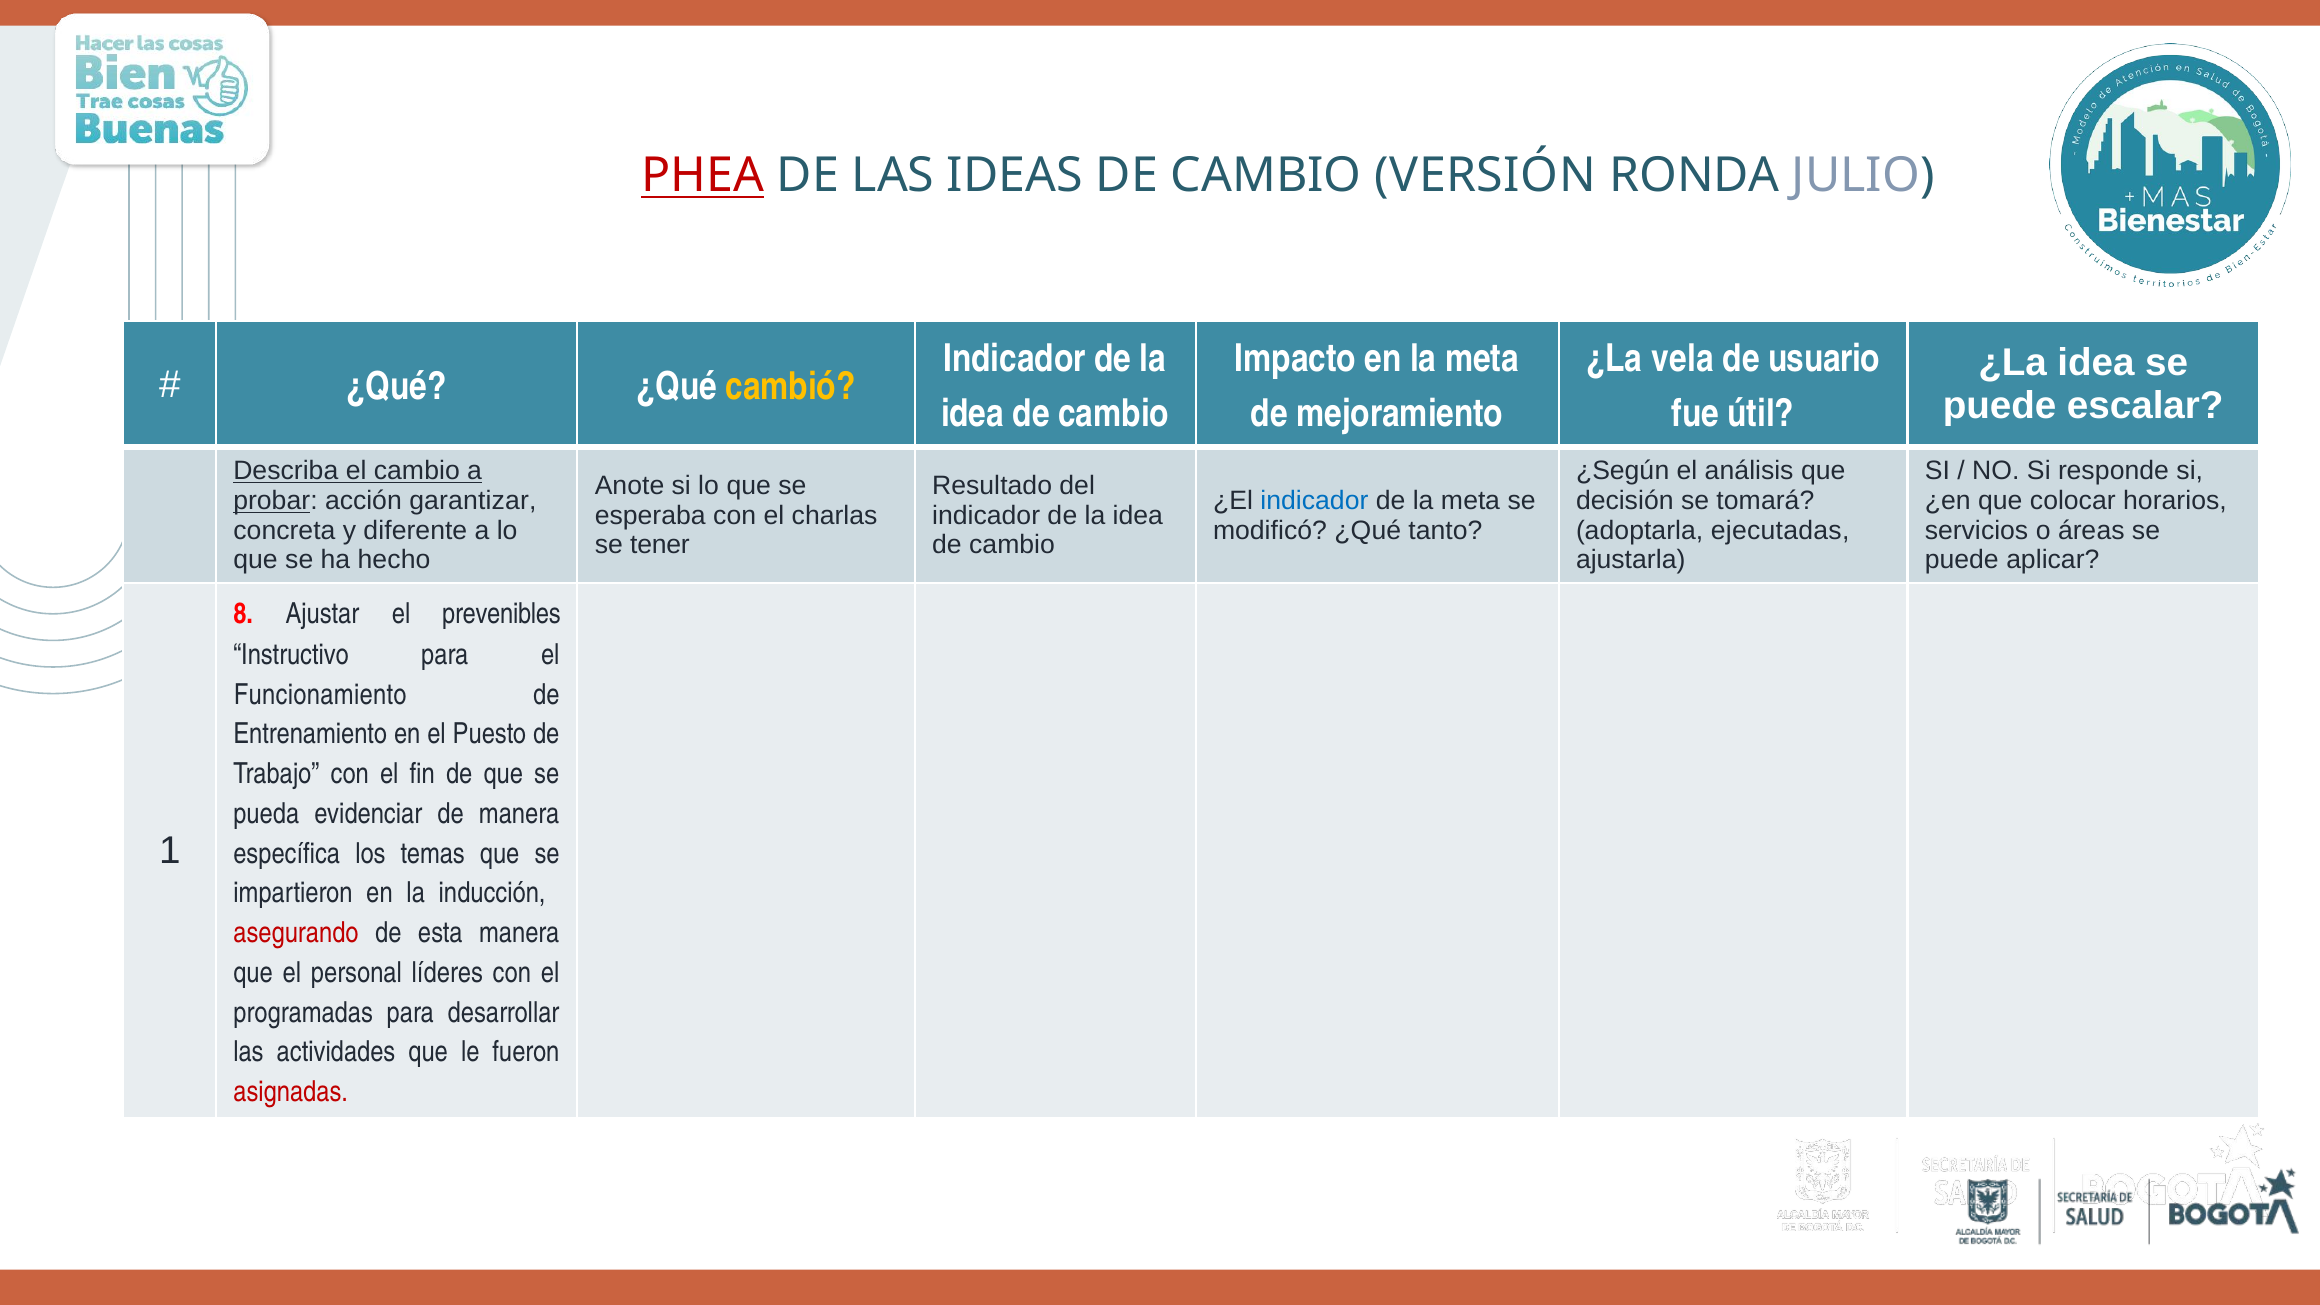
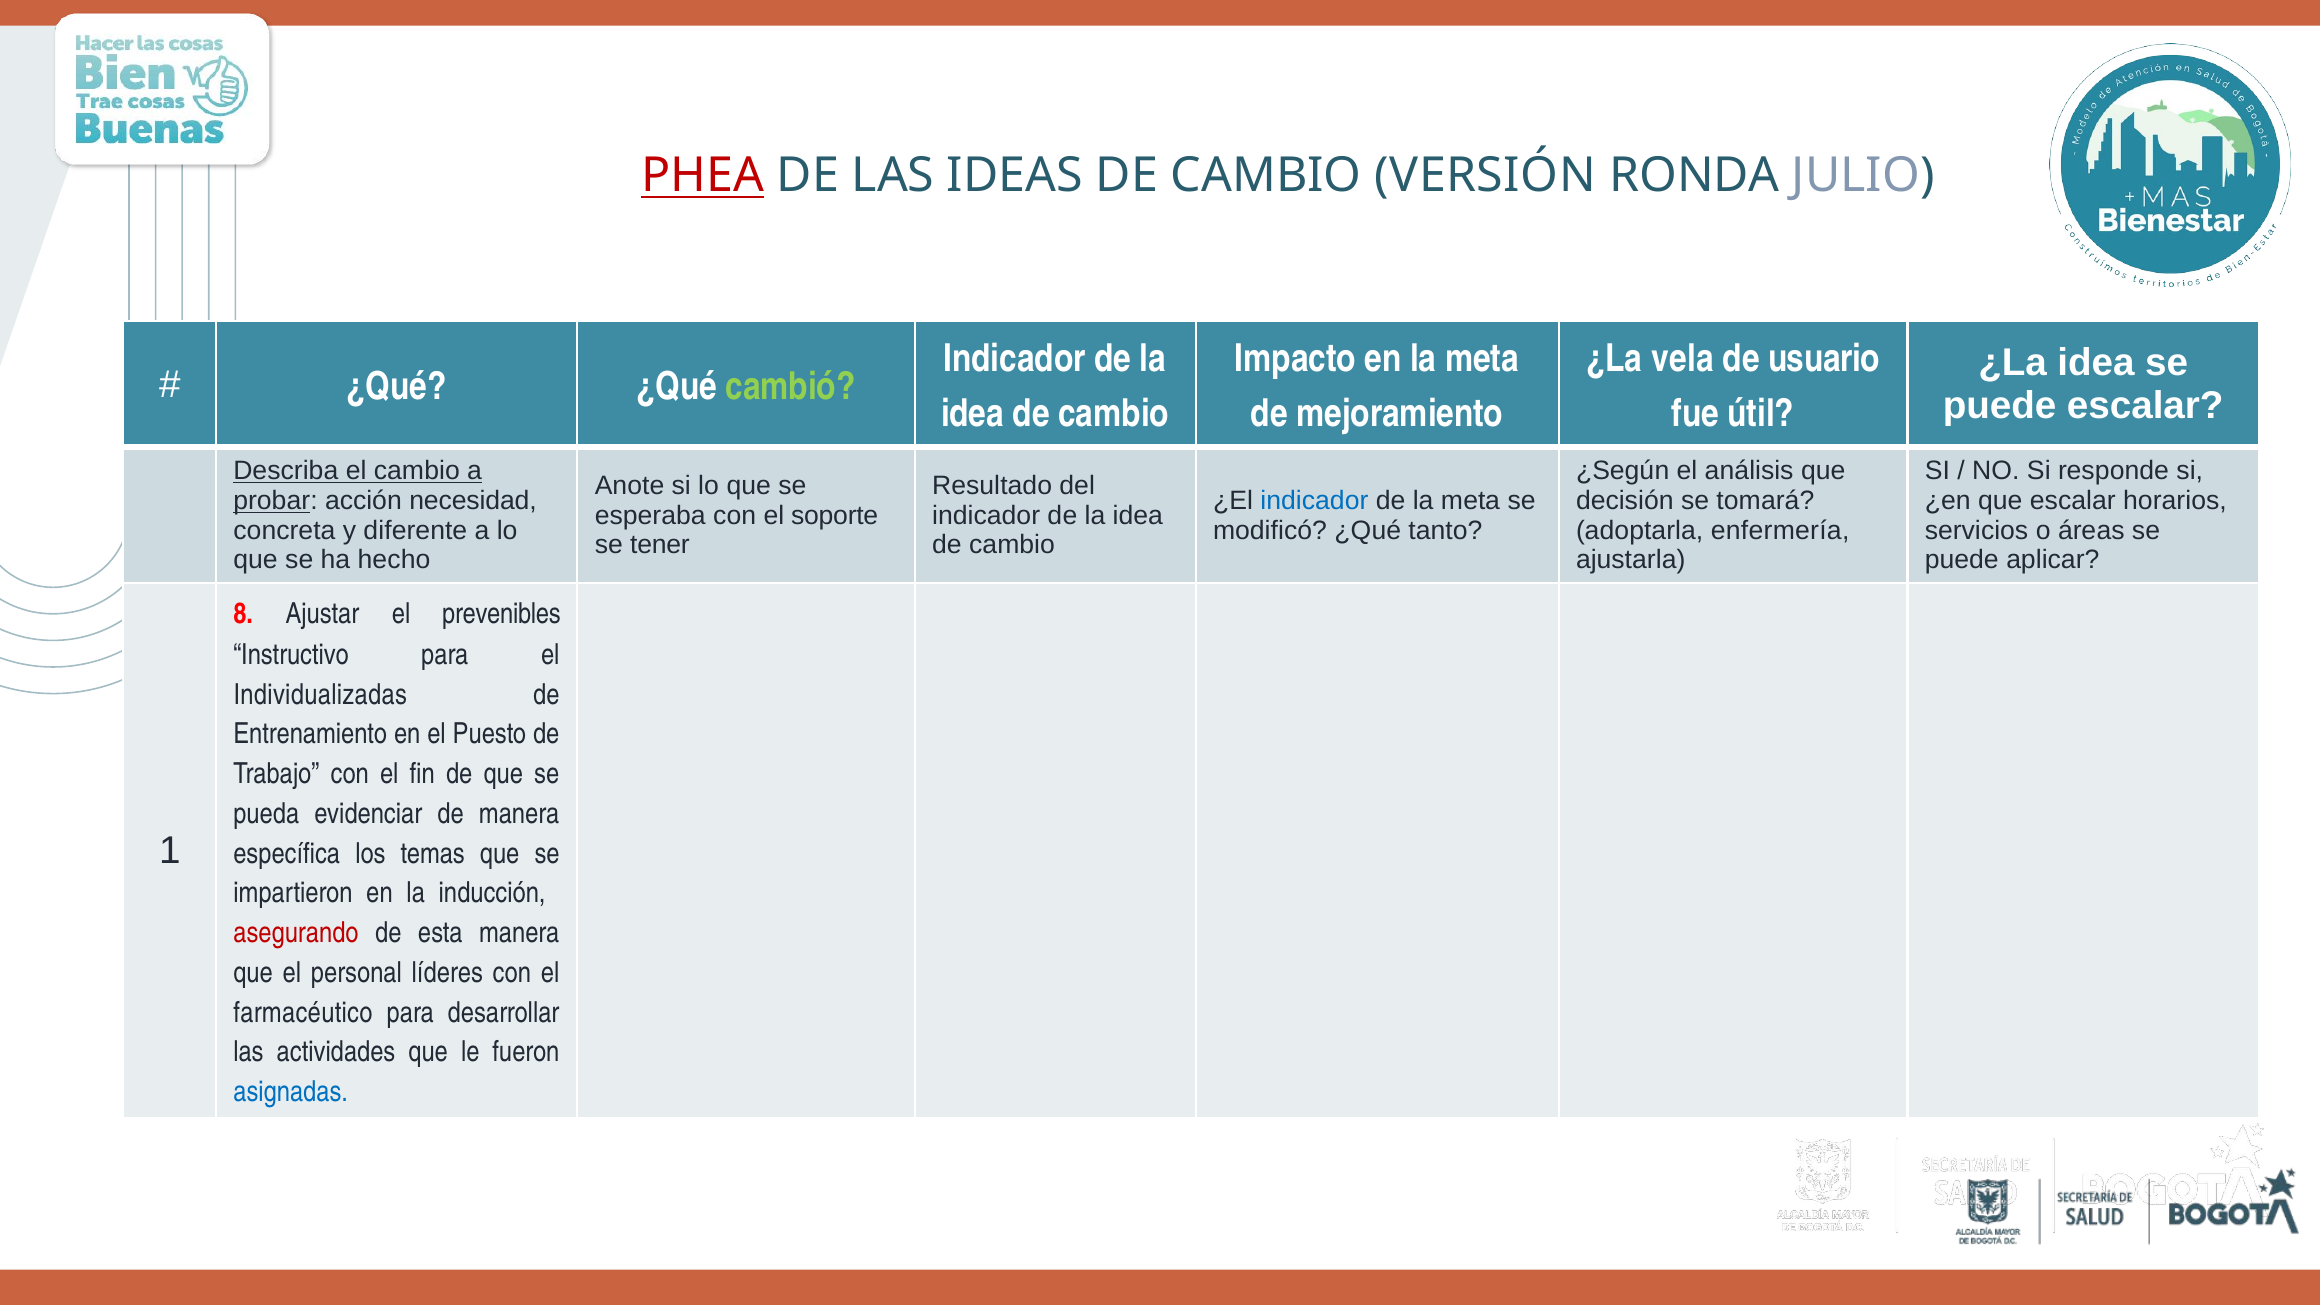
cambió colour: yellow -> light green
garantizar: garantizar -> necesidad
que colocar: colocar -> escalar
charlas: charlas -> soporte
ejecutadas: ejecutadas -> enfermería
Funcionamiento: Funcionamiento -> Individualizadas
programadas: programadas -> farmacéutico
asignadas colour: red -> blue
